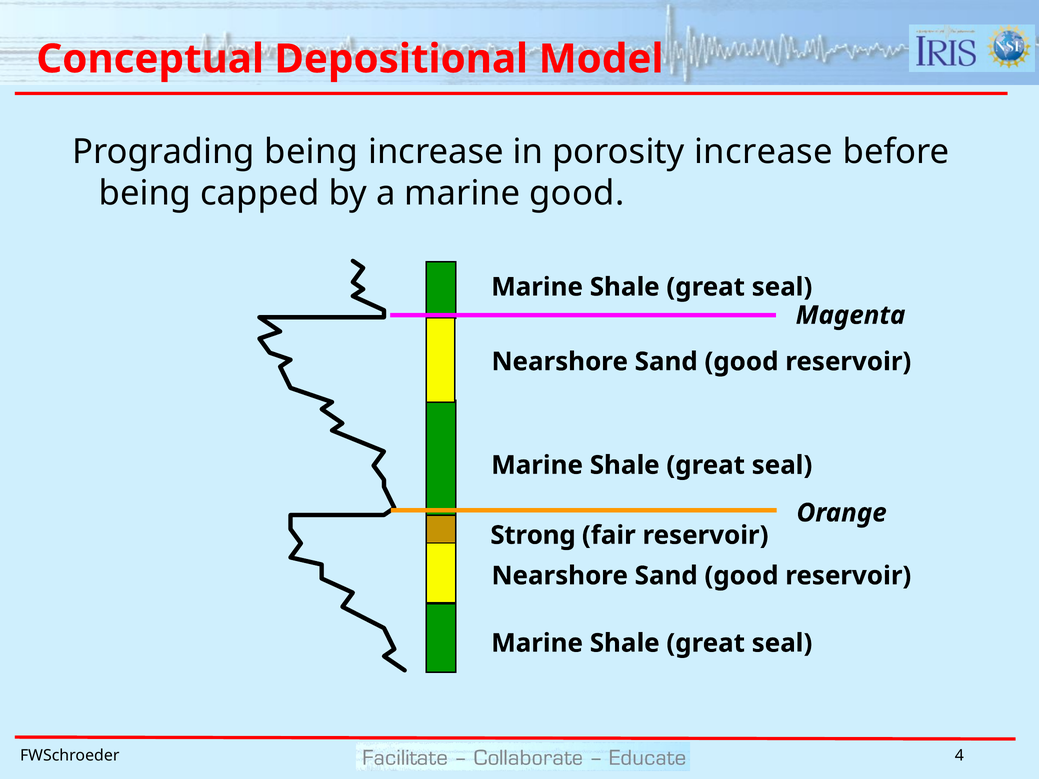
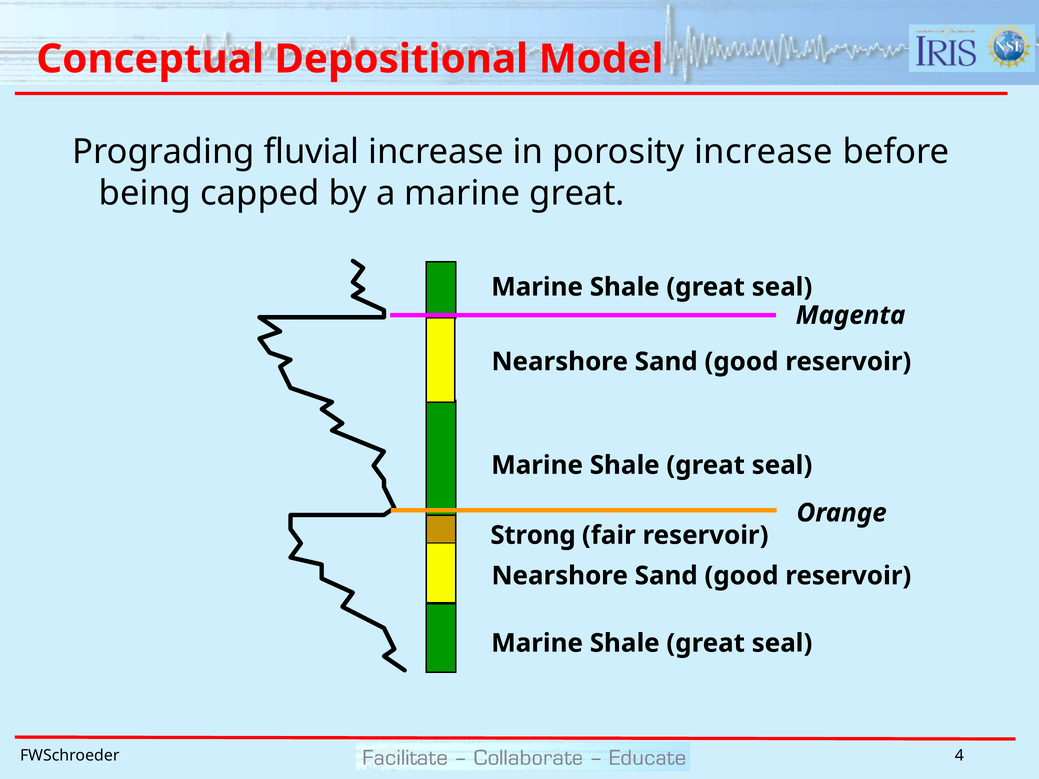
Prograding being: being -> fluvial
marine good: good -> great
